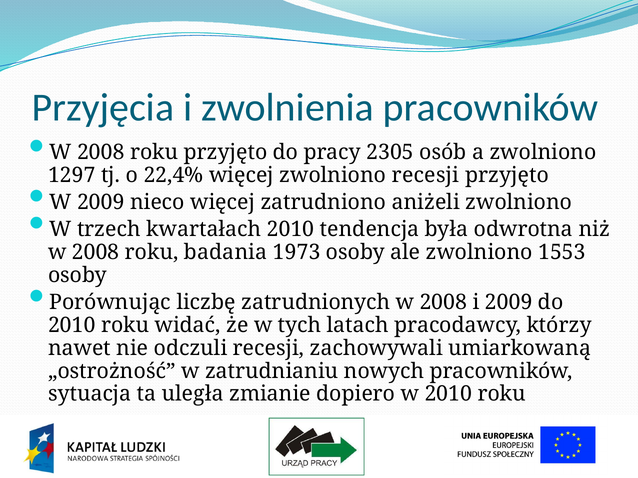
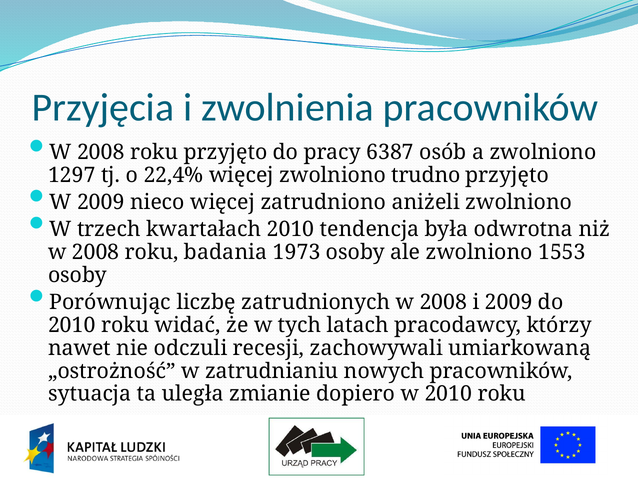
2305: 2305 -> 6387
zwolniono recesji: recesji -> trudno
